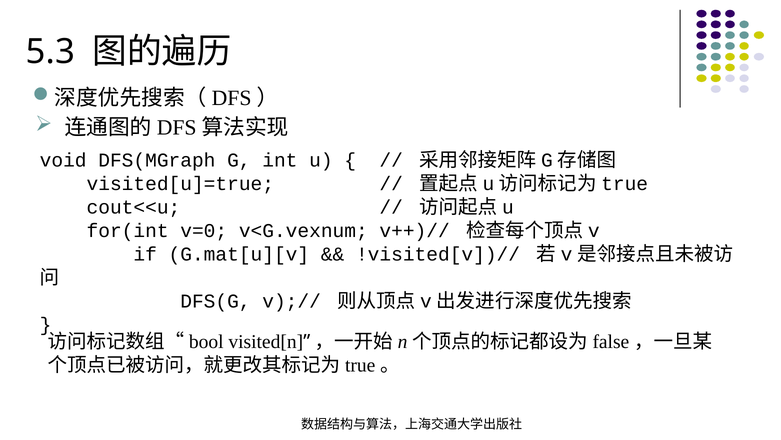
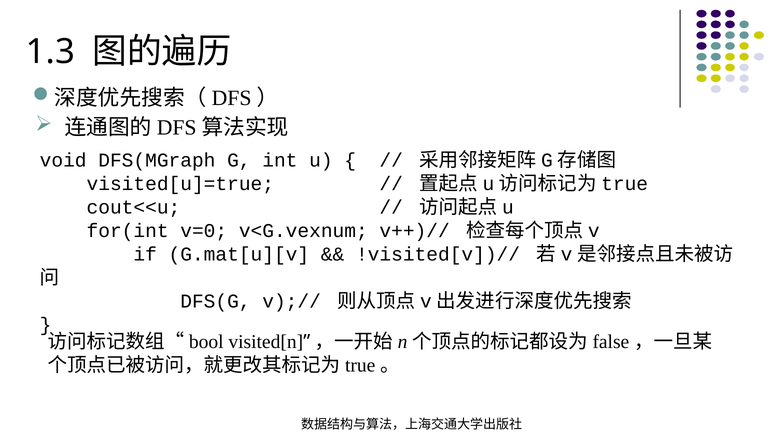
5.3: 5.3 -> 1.3
